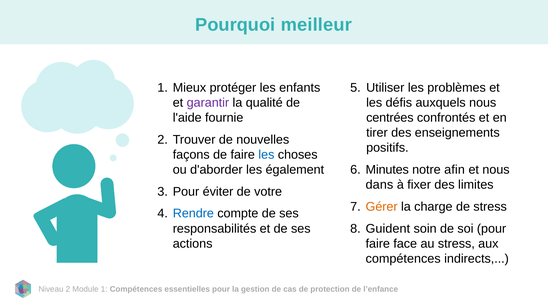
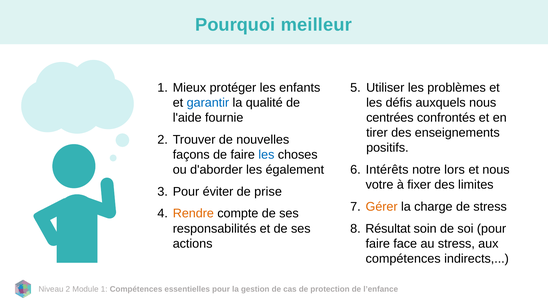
garantir colour: purple -> blue
Minutes: Minutes -> Intérêts
afin: afin -> lors
dans: dans -> votre
votre: votre -> prise
Rendre colour: blue -> orange
Guident: Guident -> Résultat
